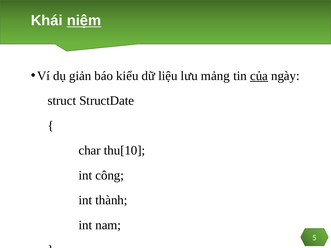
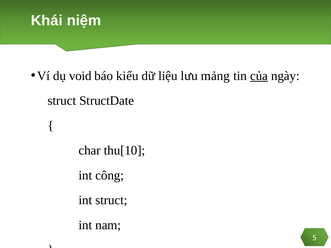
niệm underline: present -> none
giản: giản -> void
int thành: thành -> struct
